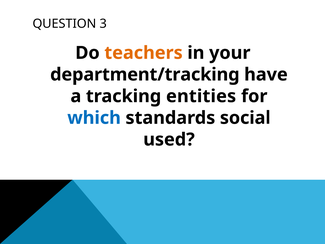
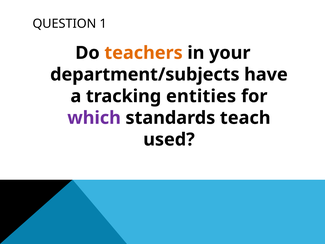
3: 3 -> 1
department/tracking: department/tracking -> department/subjects
which colour: blue -> purple
social: social -> teach
